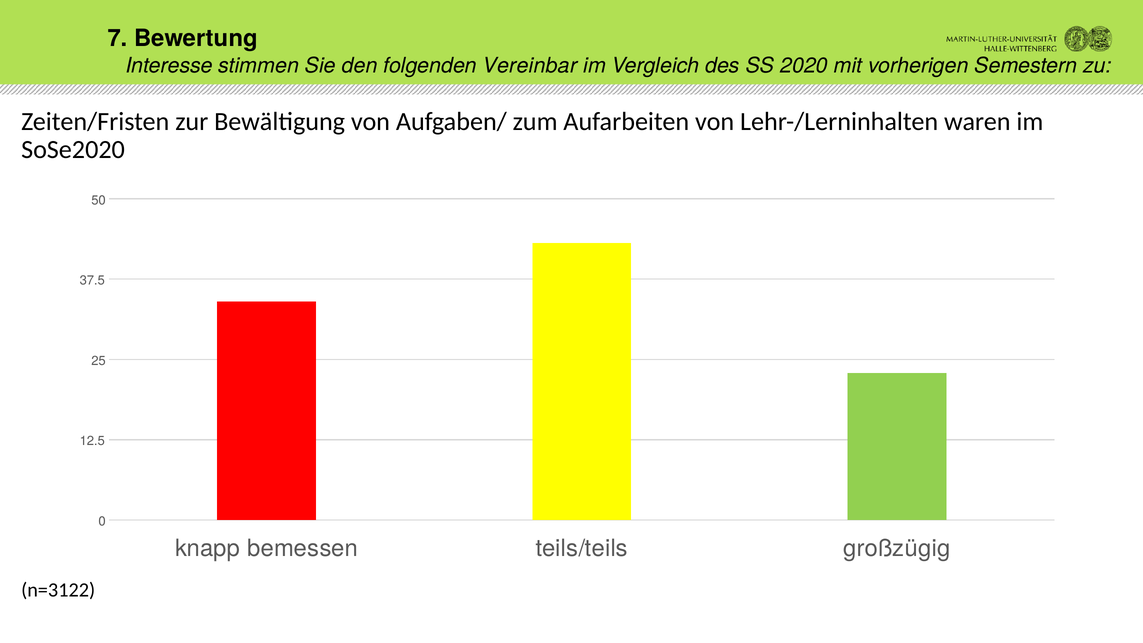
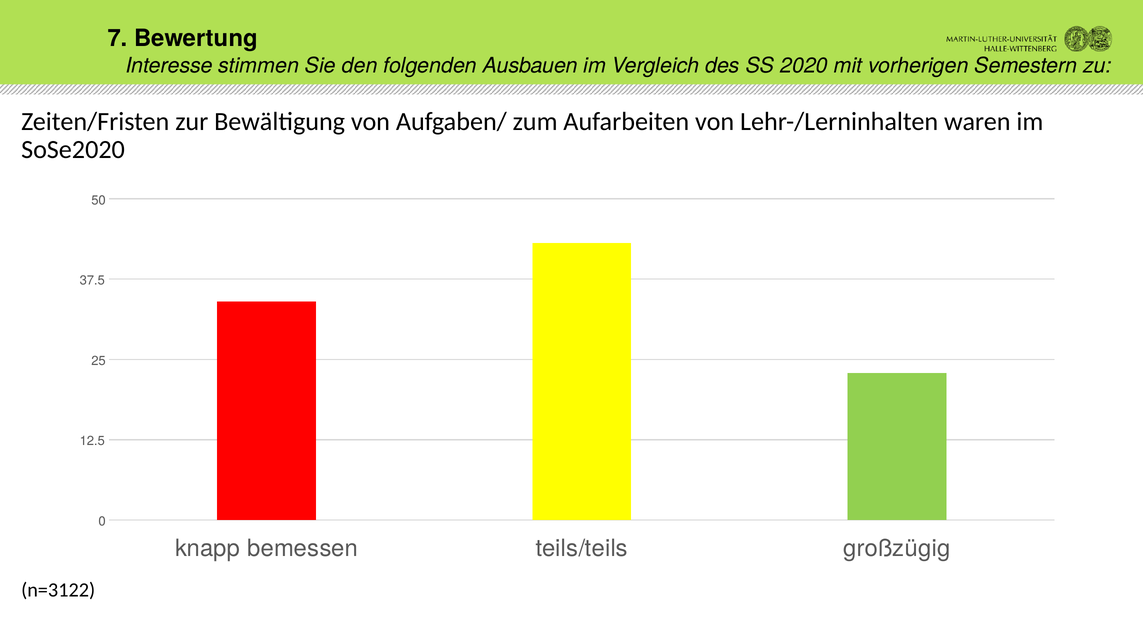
Vereinbar: Vereinbar -> Ausbauen
